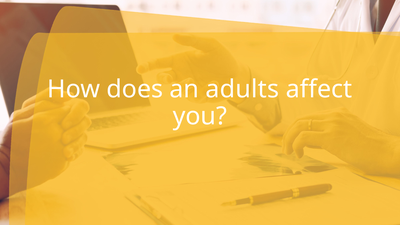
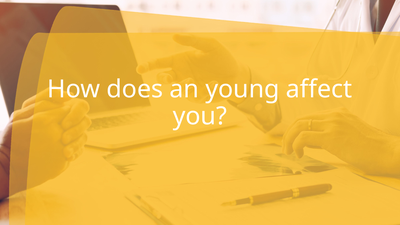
adults: adults -> young
